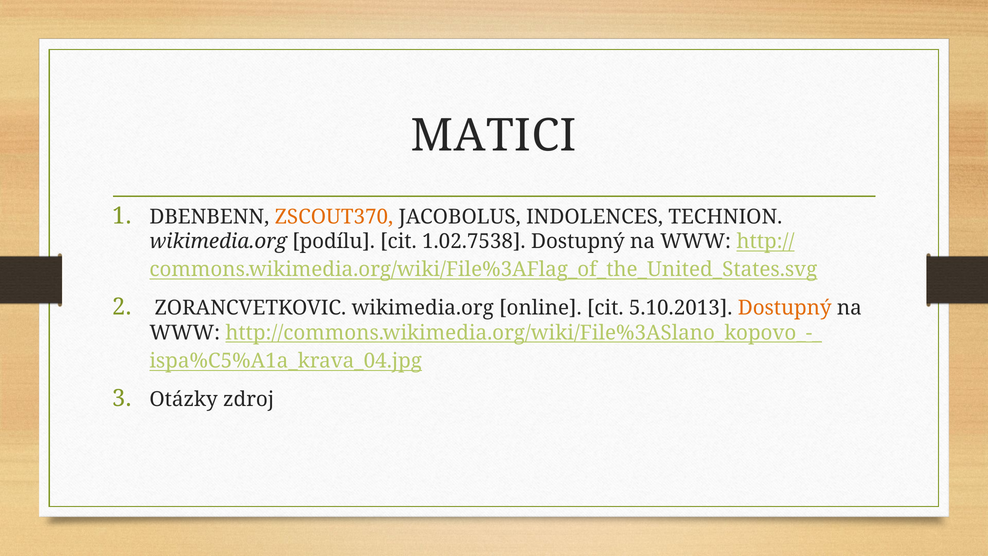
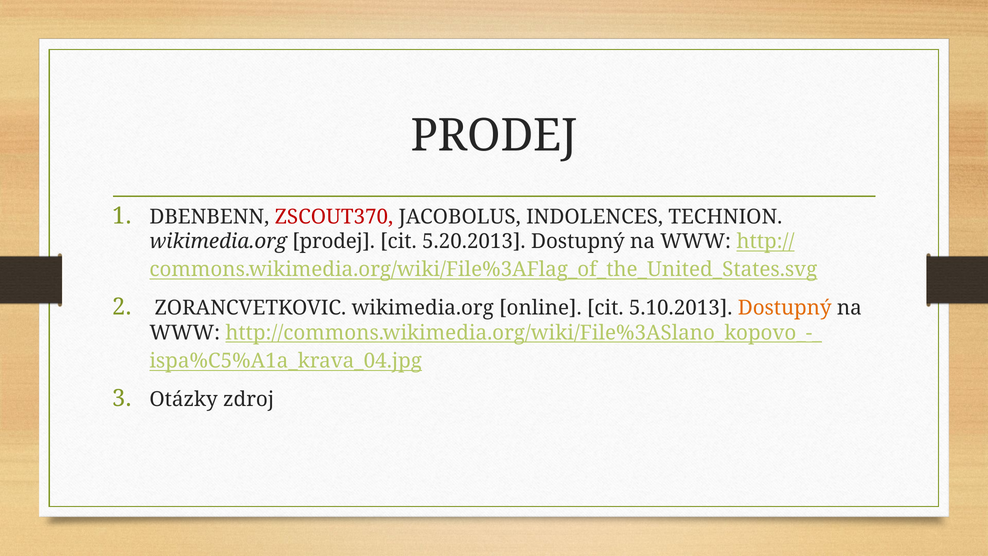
MATICI at (494, 136): MATICI -> PRODEJ
ZSCOUT370 colour: orange -> red
wikimedia.org podílu: podílu -> prodej
1.02.7538: 1.02.7538 -> 5.20.2013
